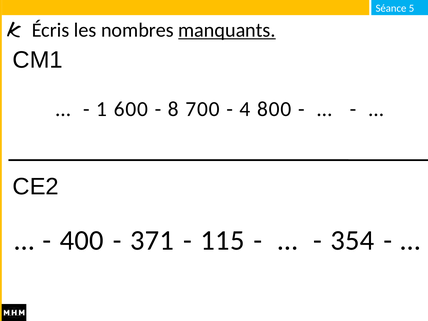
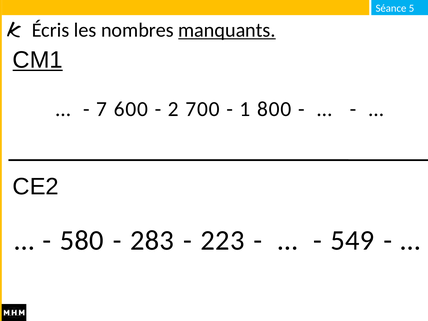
CM1 underline: none -> present
1: 1 -> 7
8: 8 -> 2
4: 4 -> 1
400: 400 -> 580
371: 371 -> 283
115: 115 -> 223
354: 354 -> 549
